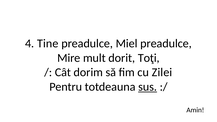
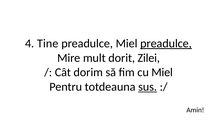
preadulce at (166, 43) underline: none -> present
Toţi: Toţi -> Zilei
cu Zilei: Zilei -> Miel
